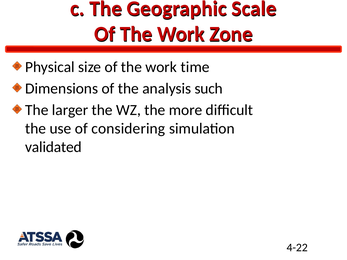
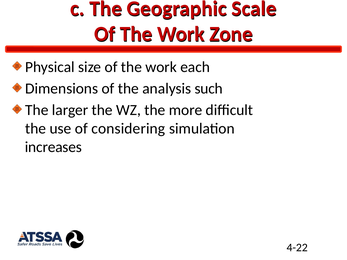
time: time -> each
validated: validated -> increases
